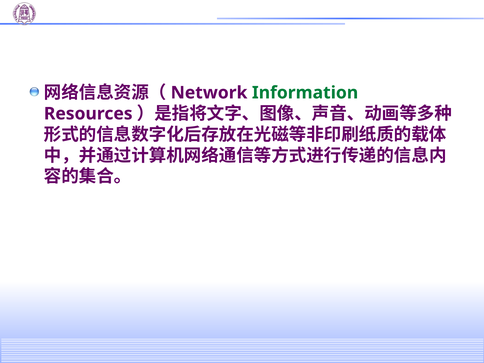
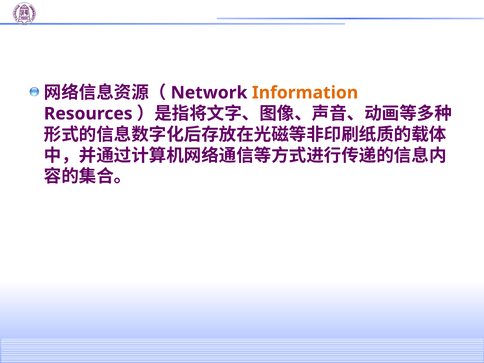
Information colour: green -> orange
